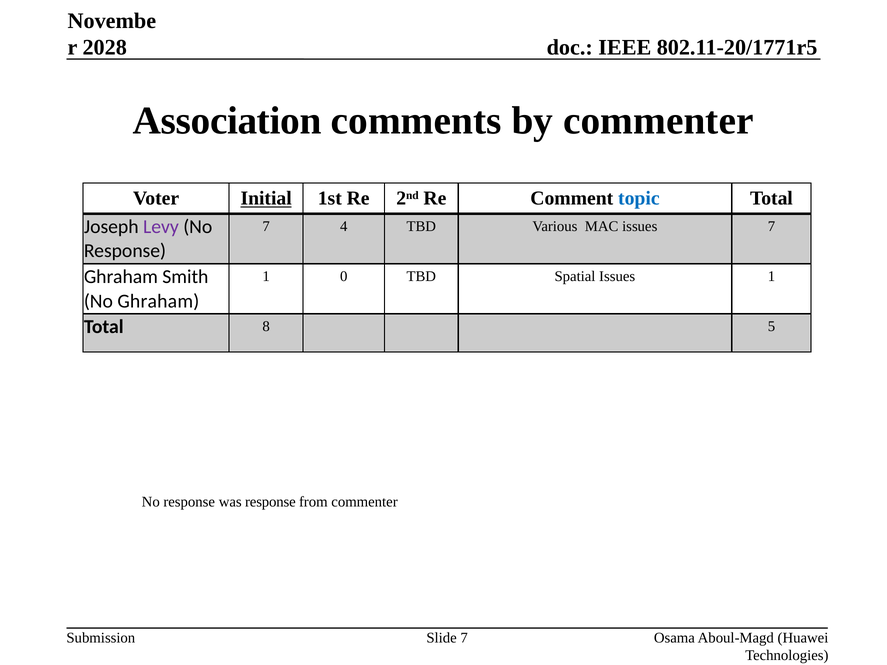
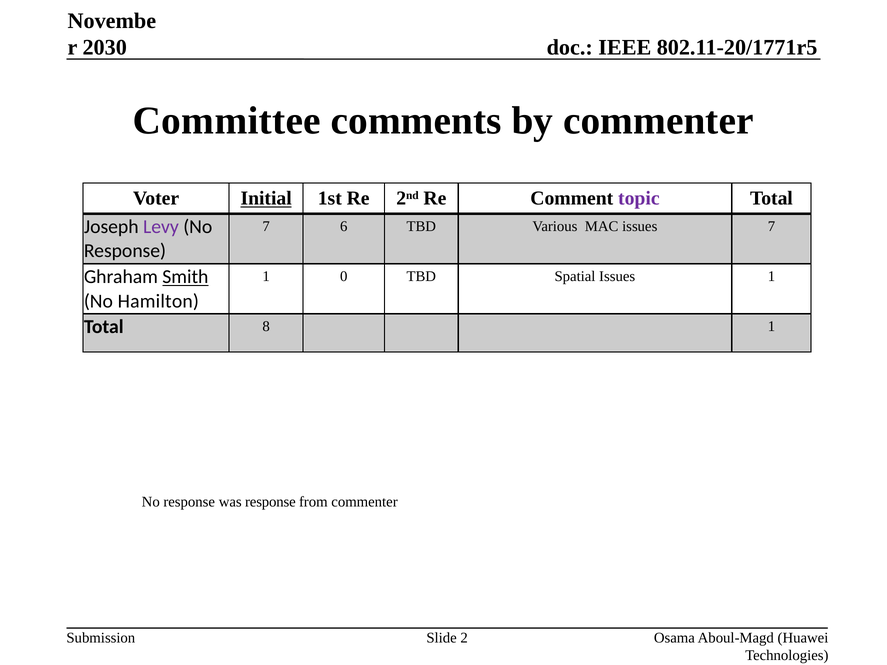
2028: 2028 -> 2030
Association: Association -> Committee
topic colour: blue -> purple
4: 4 -> 6
Smith underline: none -> present
No Ghraham: Ghraham -> Hamilton
8 5: 5 -> 1
Slide 7: 7 -> 2
